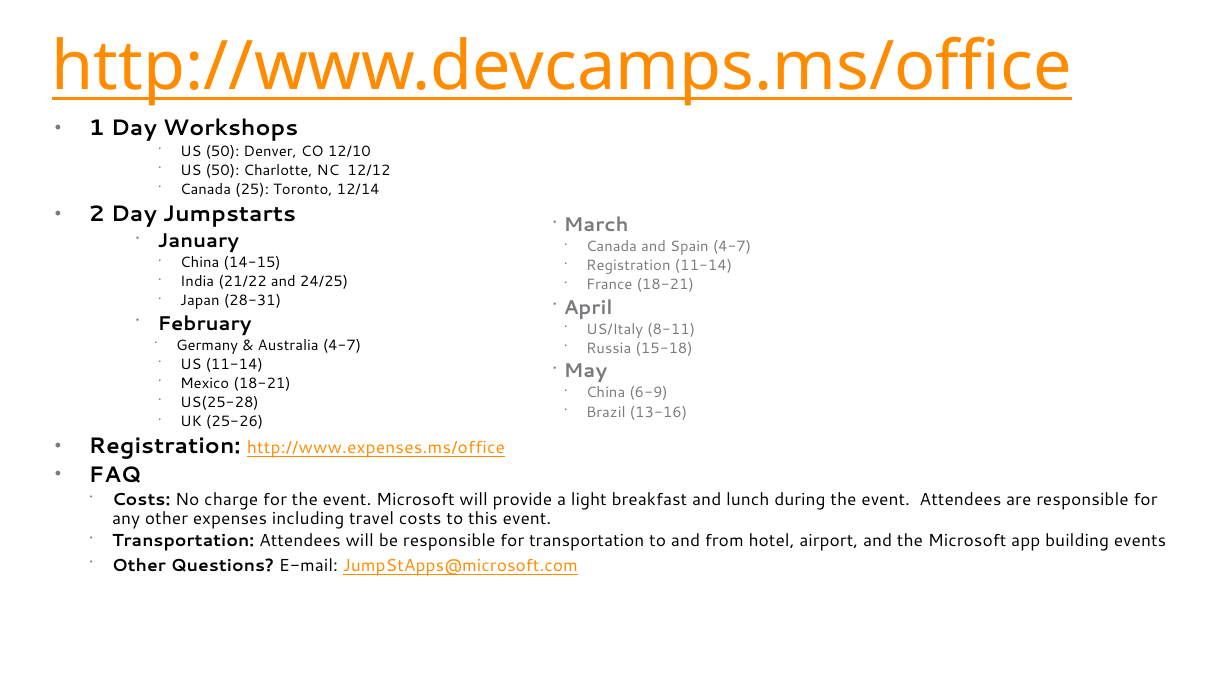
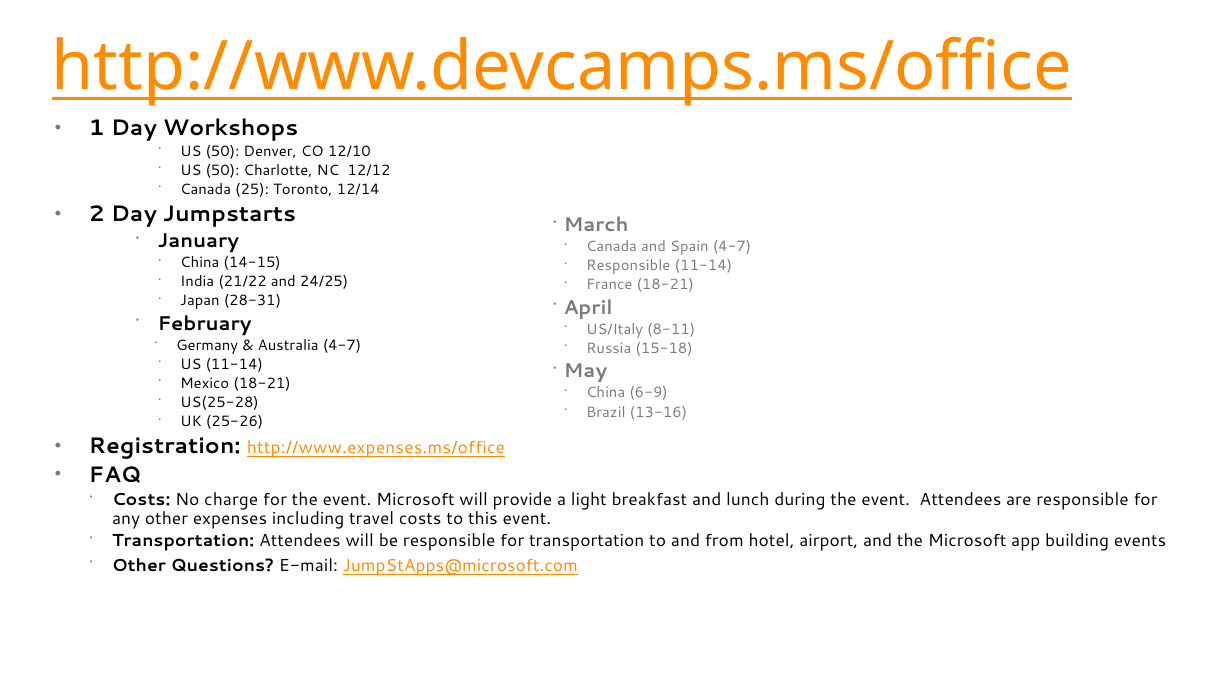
Registration at (628, 266): Registration -> Responsible
